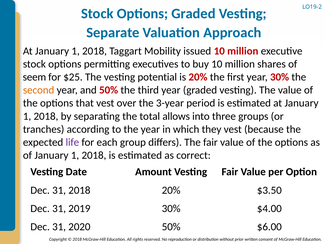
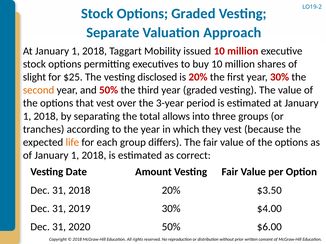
seem: seem -> slight
potential: potential -> disclosed
life colour: purple -> orange
